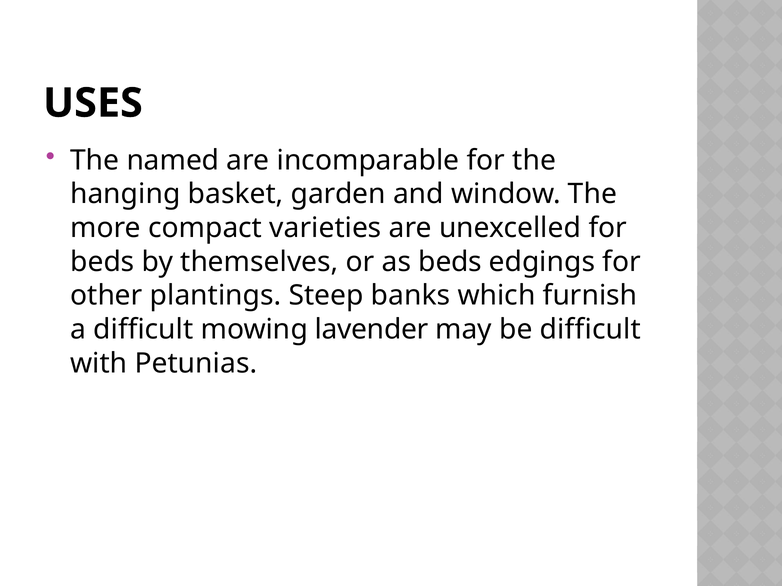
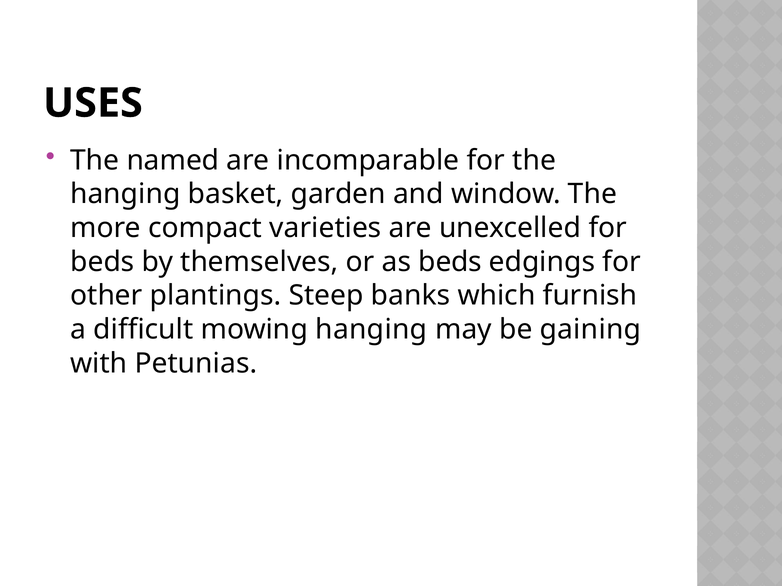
mowing lavender: lavender -> hanging
be difficult: difficult -> gaining
